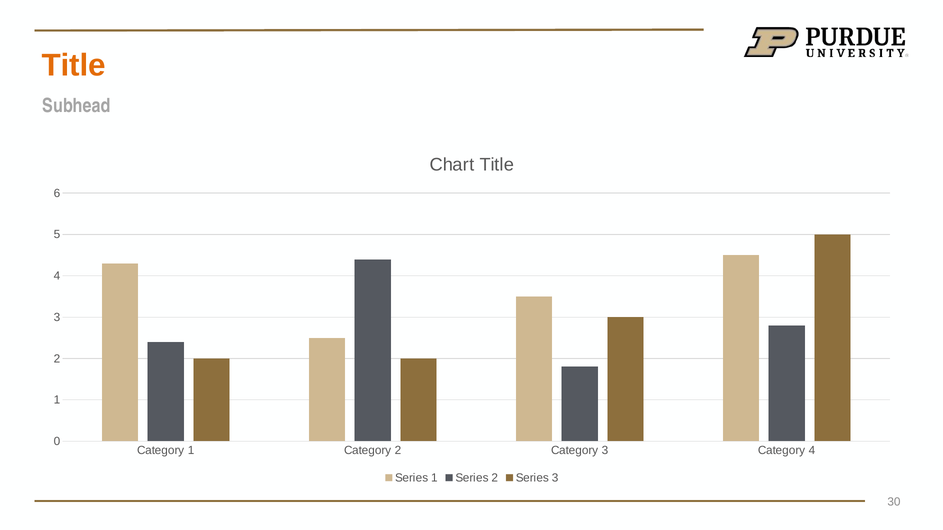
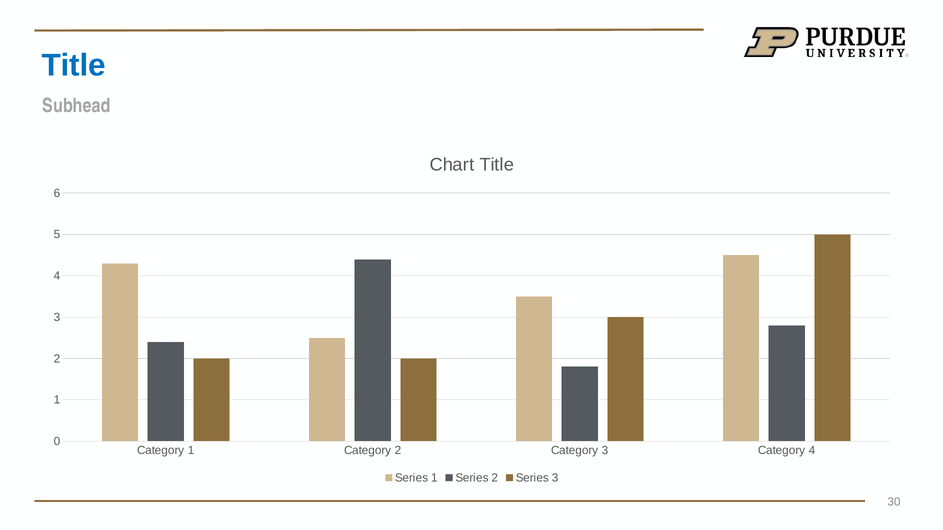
Title at (74, 65) colour: orange -> blue
